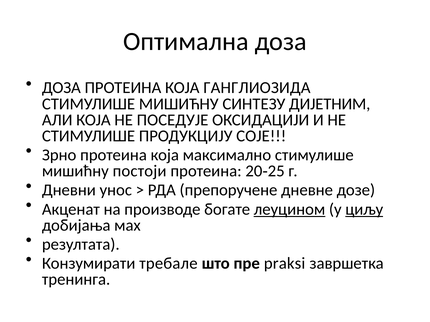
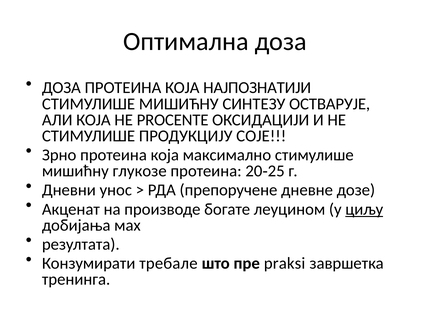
ГАНГЛИОЗИДА: ГАНГЛИОЗИДА -> НАЈПОЗНАТИЈИ
ДИЈЕТНИМ: ДИЈЕТНИМ -> ОСТВАРУЈЕ
ПОСЕДУЈЕ: ПОСЕДУЈЕ -> PROCENTE
постоји: постоји -> глукозе
леуцином underline: present -> none
